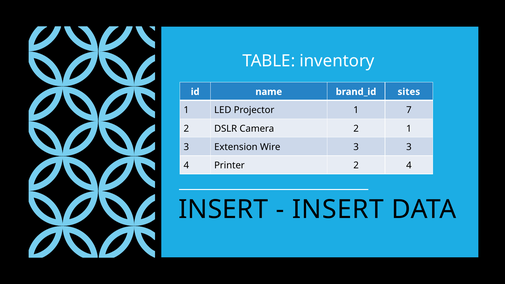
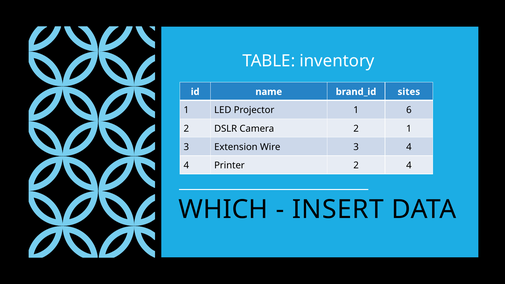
7: 7 -> 6
3 3: 3 -> 4
INSERT at (223, 210): INSERT -> WHICH
